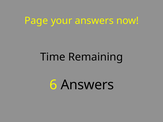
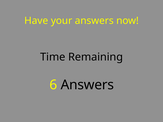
Page: Page -> Have
